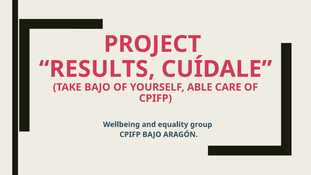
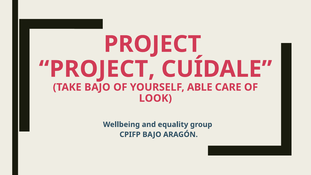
RESULTS at (97, 69): RESULTS -> PROJECT
CPIFP at (155, 98): CPIFP -> LOOK
